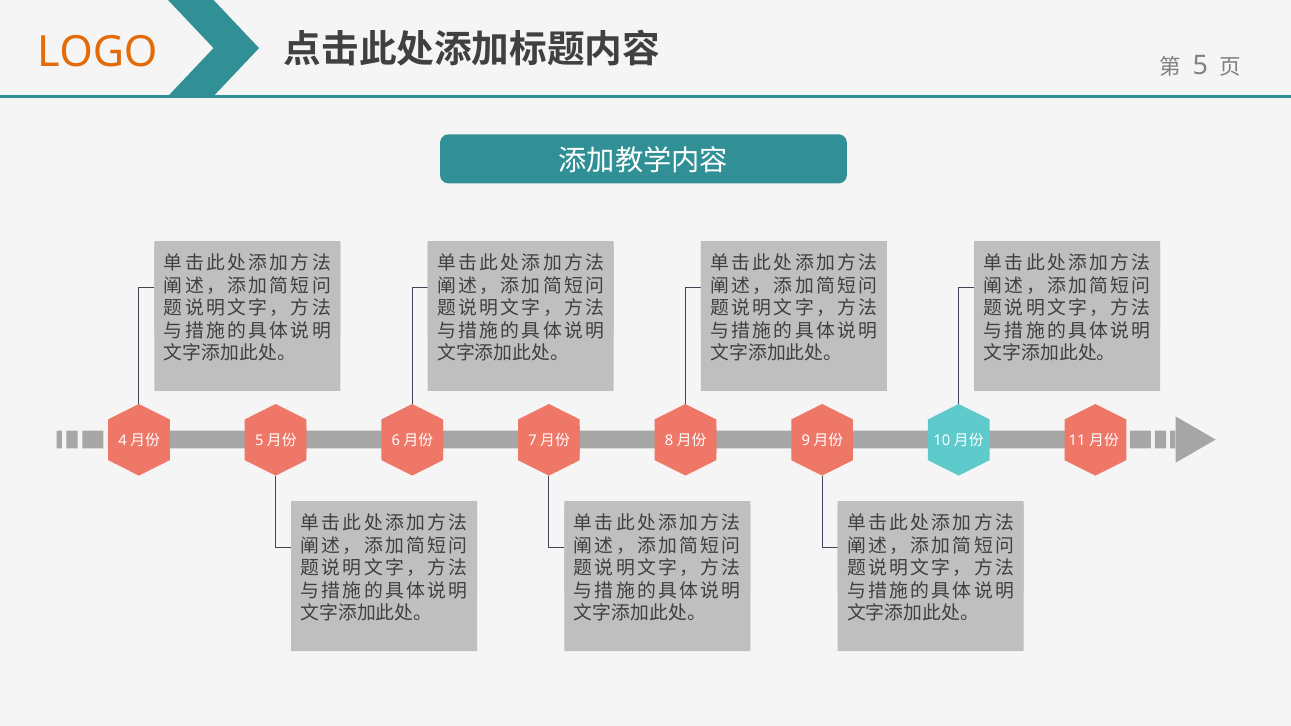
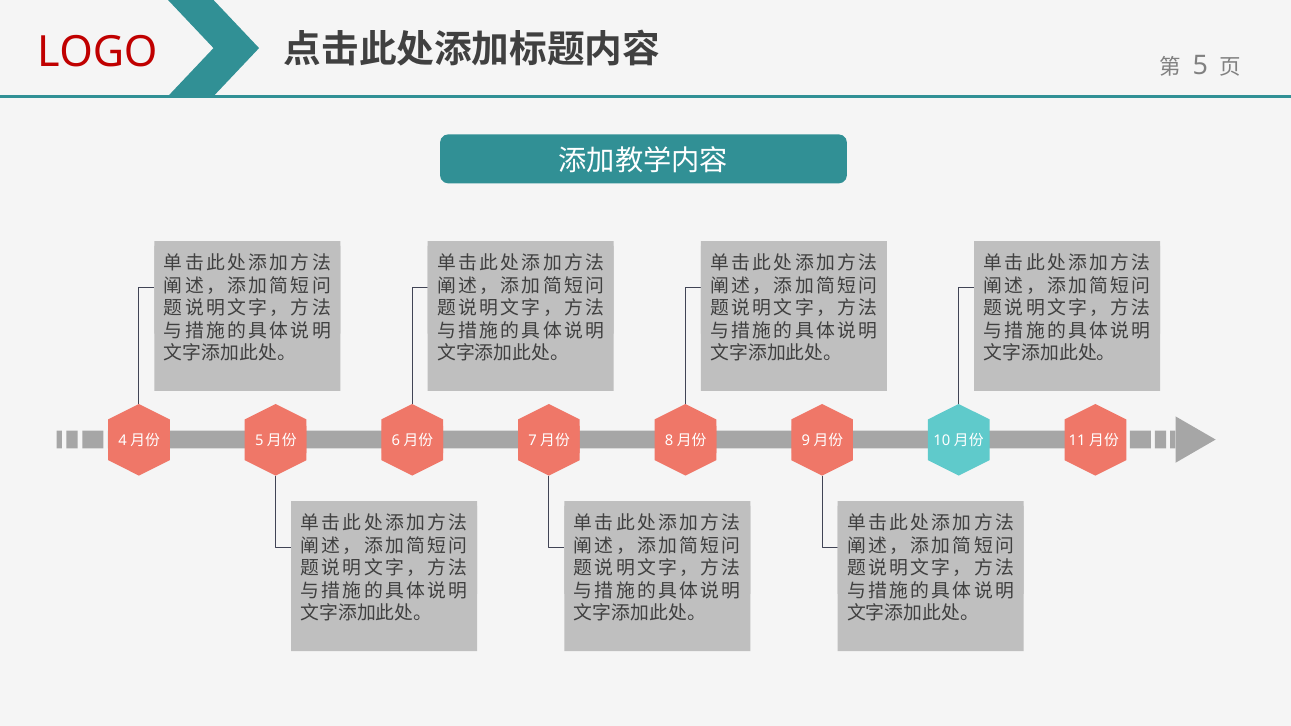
LOGO colour: orange -> red
